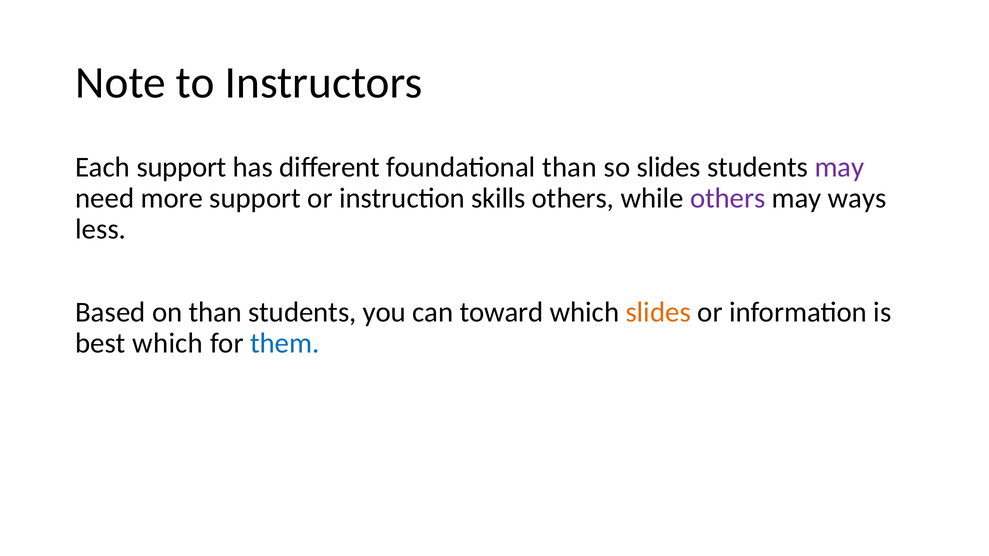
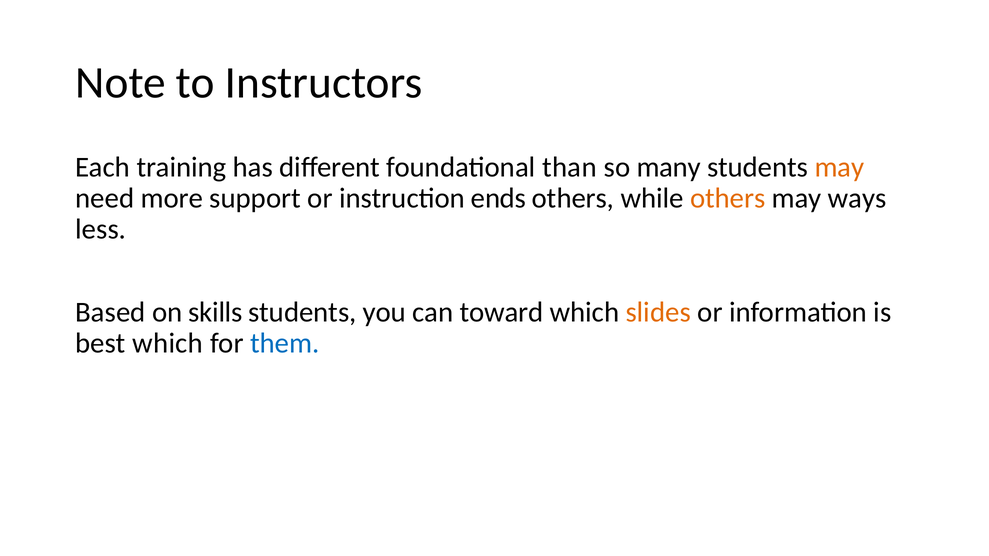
Each support: support -> training
so slides: slides -> many
may at (839, 167) colour: purple -> orange
skills: skills -> ends
others at (728, 198) colour: purple -> orange
on than: than -> skills
